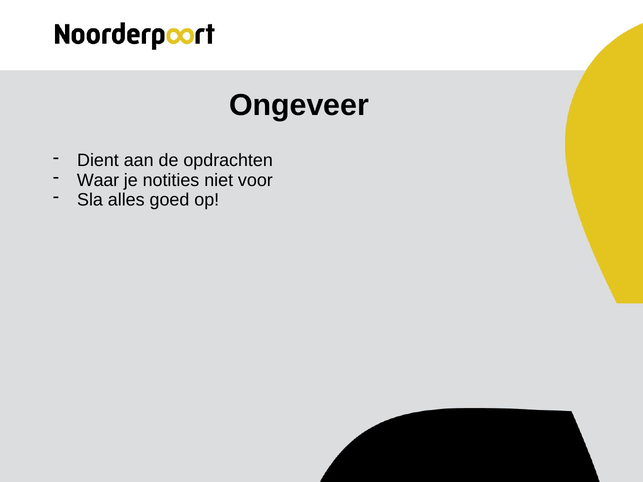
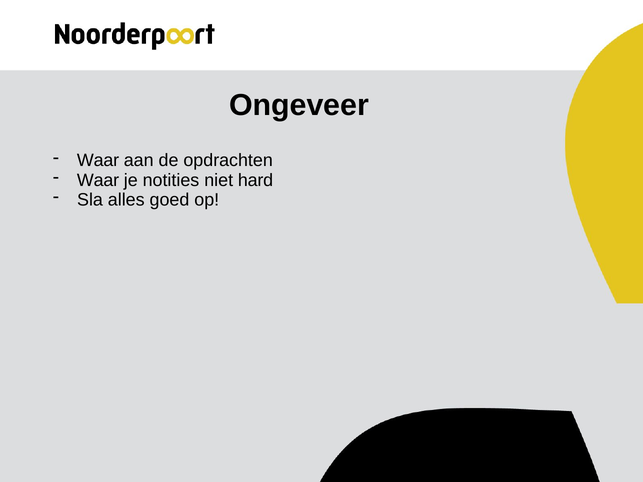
Dient at (98, 161): Dient -> Waar
voor: voor -> hard
